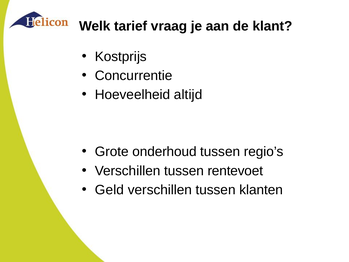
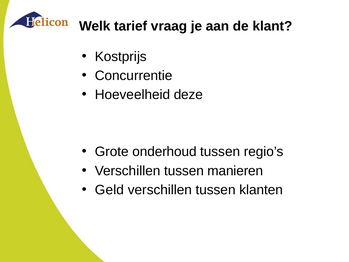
altijd: altijd -> deze
rentevoet: rentevoet -> manieren
